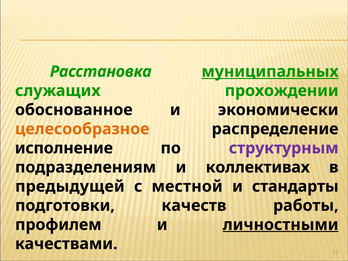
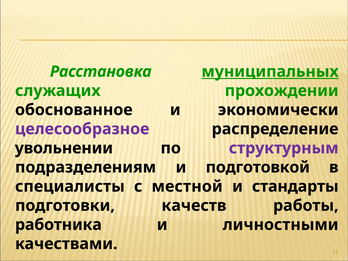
целесообразное colour: orange -> purple
исполнение: исполнение -> увольнении
коллективах: коллективах -> подготовкой
предыдущей: предыдущей -> специалисты
профилем: профилем -> работника
личностными underline: present -> none
